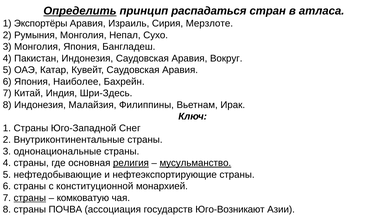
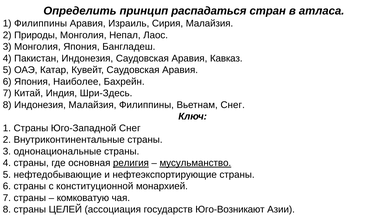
Определить underline: present -> none
1 Экспортёры: Экспортёры -> Филиппины
Сирия Мерзлоте: Мерзлоте -> Малайзия
Румыния: Румыния -> Природы
Сухо: Сухо -> Лаос
Вокруг: Вокруг -> Кавказ
Вьетнам Ирак: Ирак -> Снег
страны at (30, 198) underline: present -> none
ПОЧВА: ПОЧВА -> ЦЕЛЕЙ
